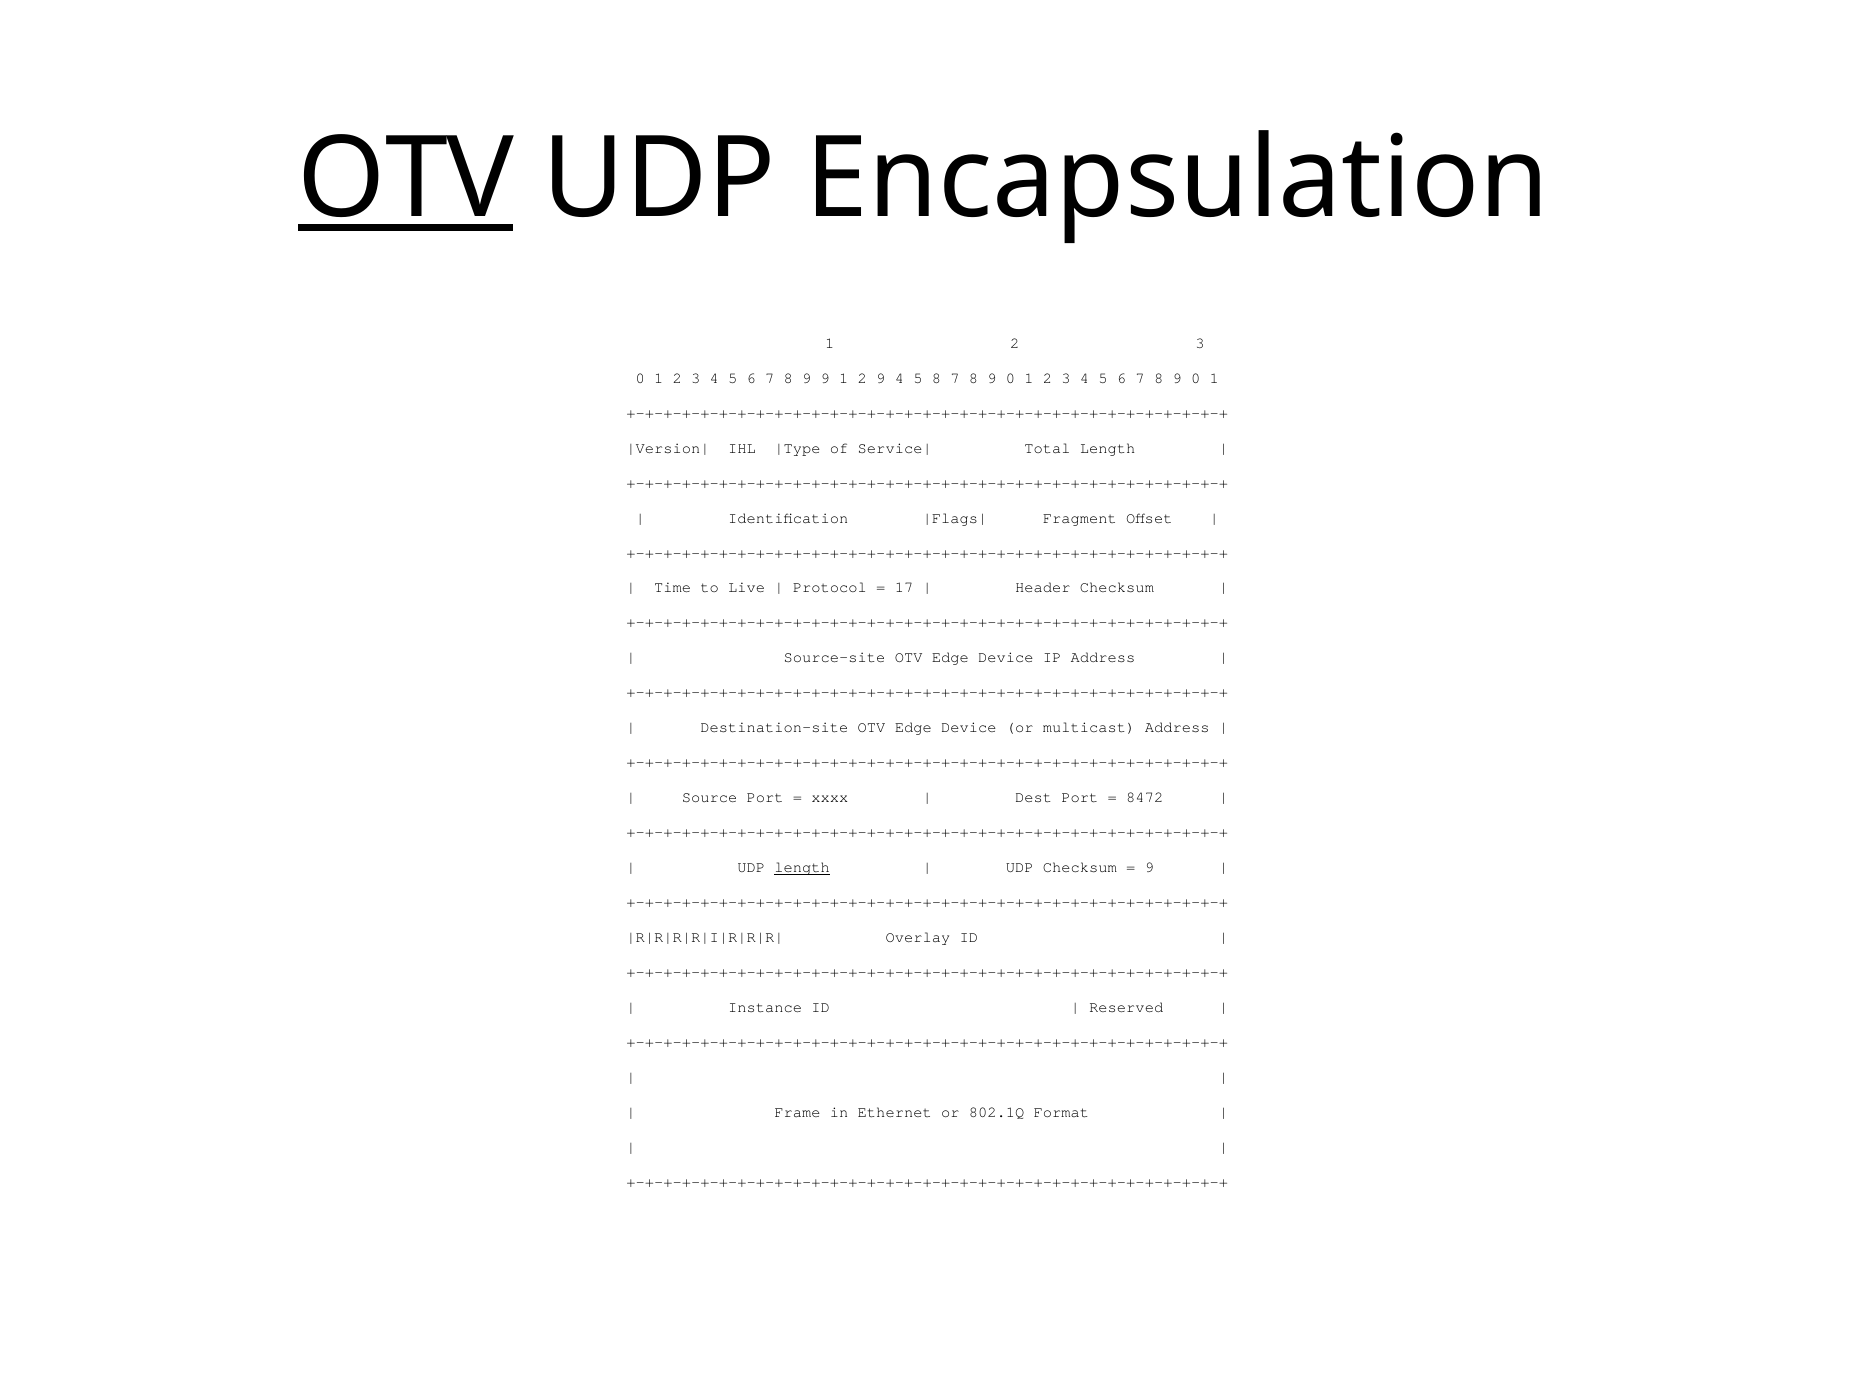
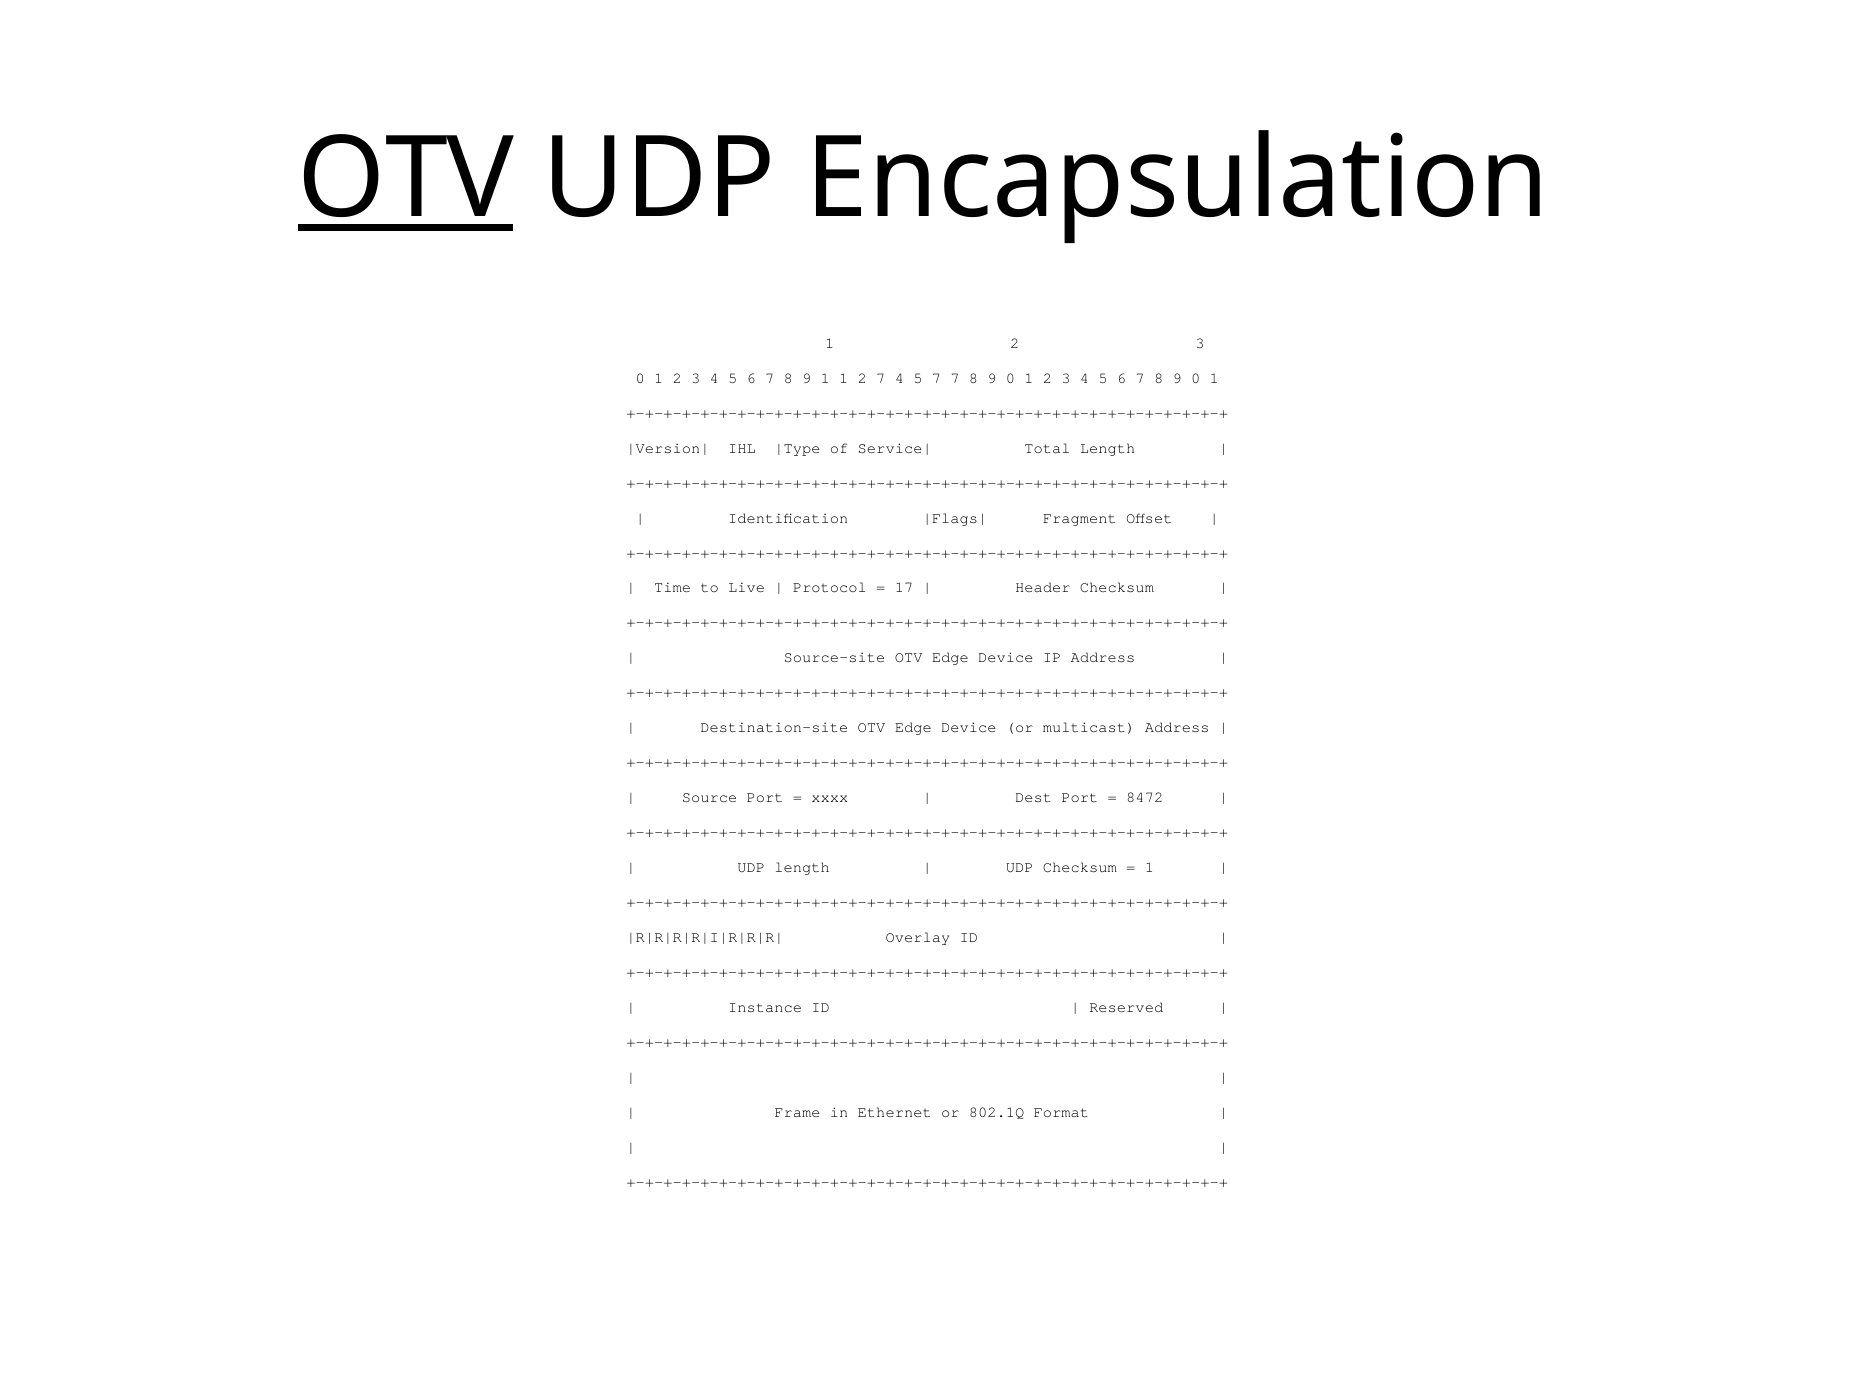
9 9: 9 -> 1
2 9: 9 -> 7
5 8: 8 -> 7
length at (802, 867) underline: present -> none
9 at (1149, 867): 9 -> 1
